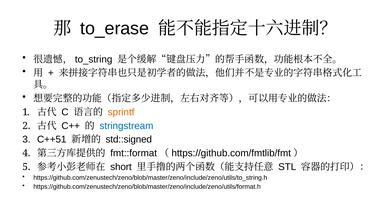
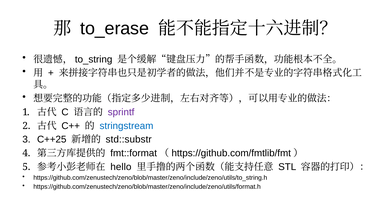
sprintf colour: orange -> purple
C++51: C++51 -> C++25
std::signed: std::signed -> std::substr
short: short -> hello
